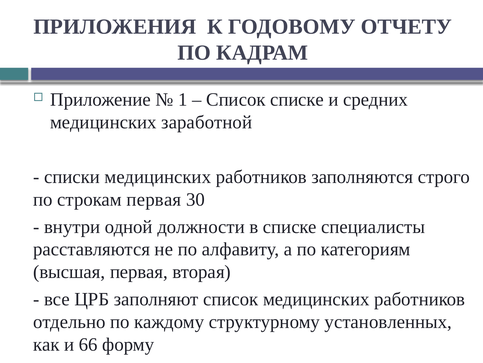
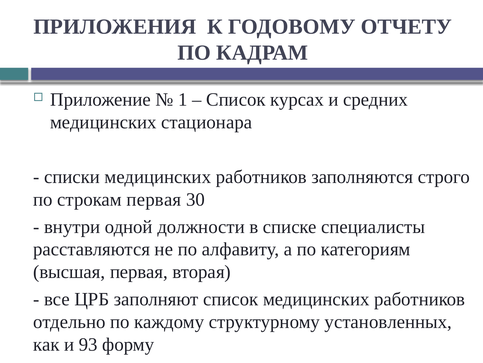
Список списке: списке -> курсах
заработной: заработной -> стационара
66: 66 -> 93
